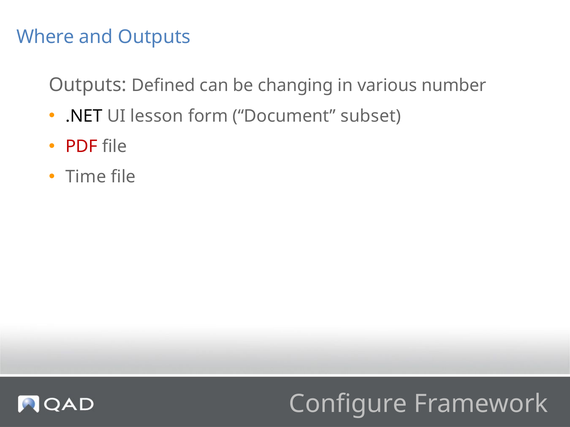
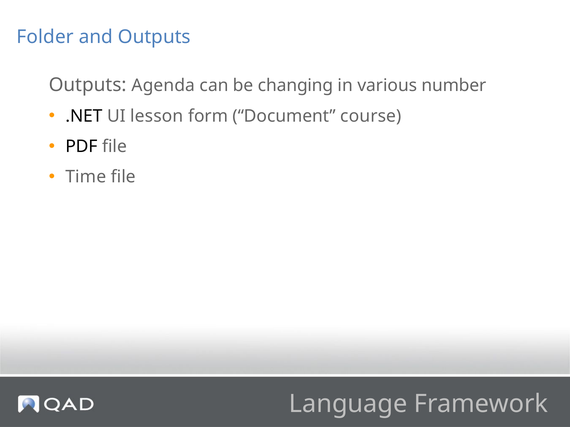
Where: Where -> Folder
Defined: Defined -> Agenda
subset: subset -> course
PDF colour: red -> black
Configure: Configure -> Language
